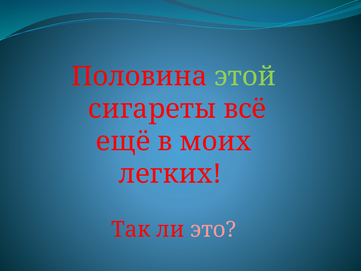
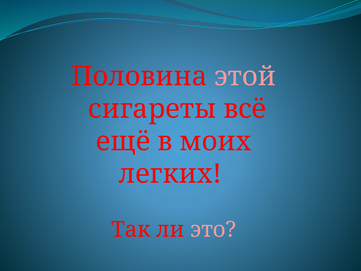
этой colour: light green -> pink
